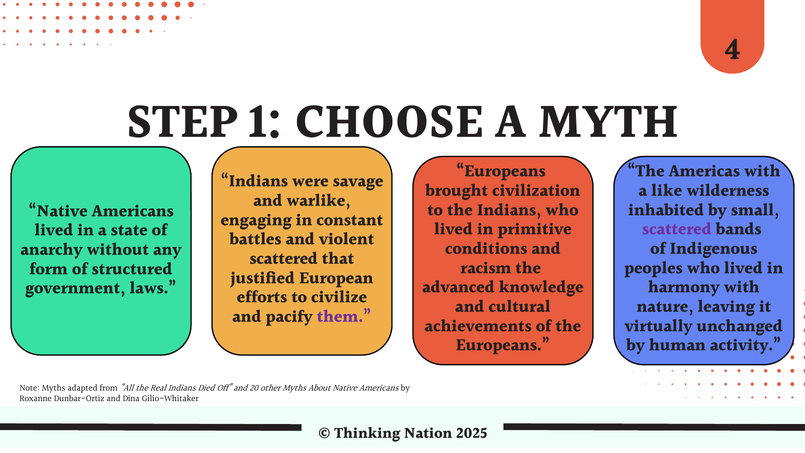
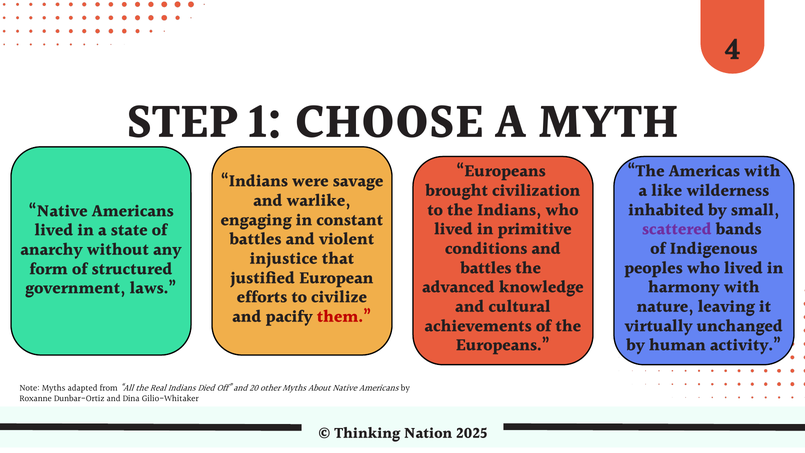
scattered at (284, 259): scattered -> injustice
racism at (486, 268): racism -> battles
them colour: purple -> red
